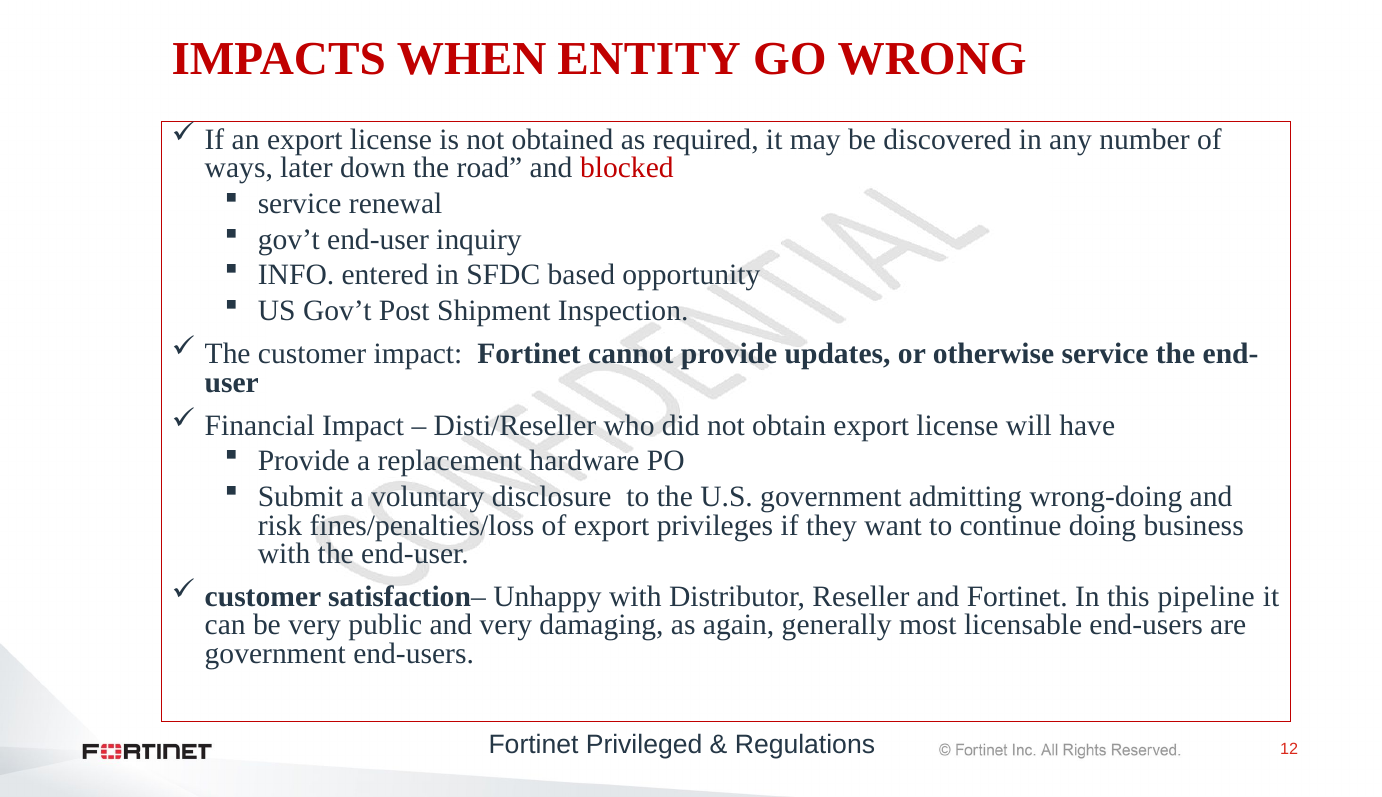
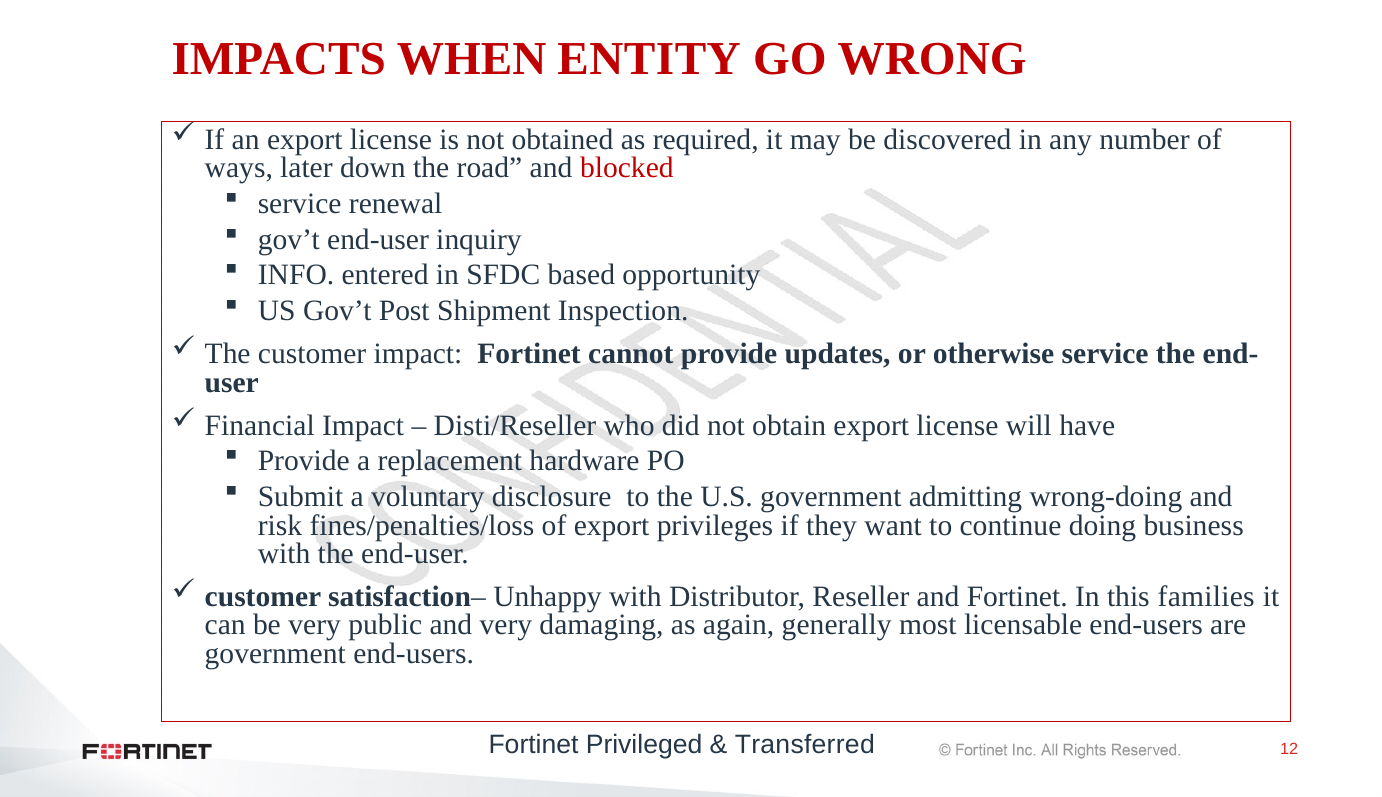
pipeline: pipeline -> families
Regulations: Regulations -> Transferred
